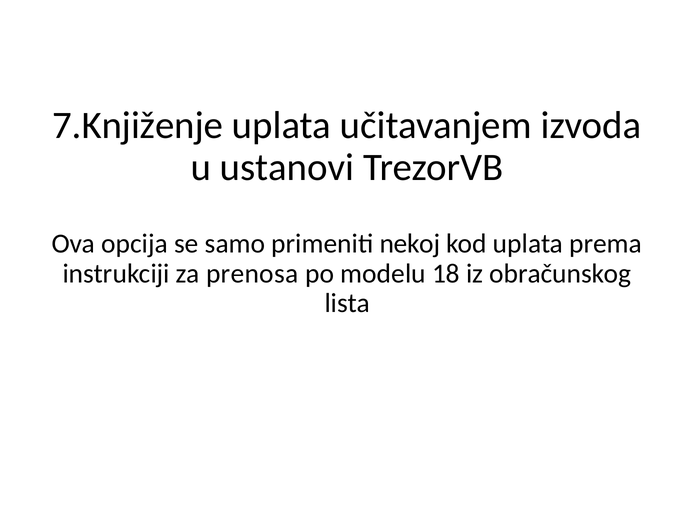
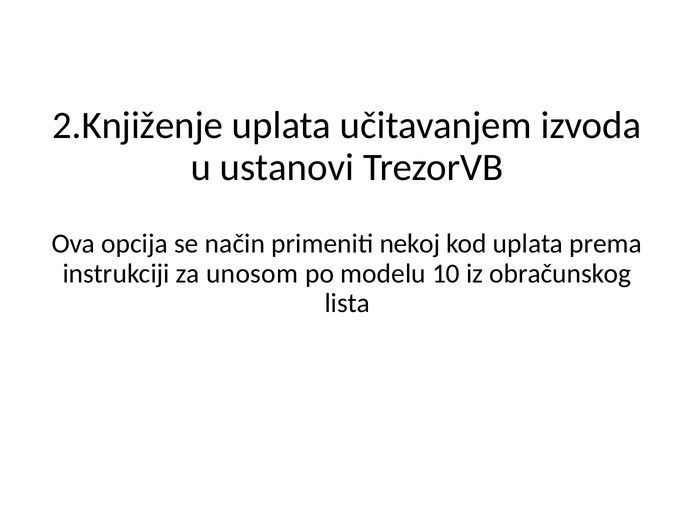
7.Knjiženje: 7.Knjiženje -> 2.Knjiženje
samo: samo -> način
prenosa: prenosa -> unosom
18: 18 -> 10
